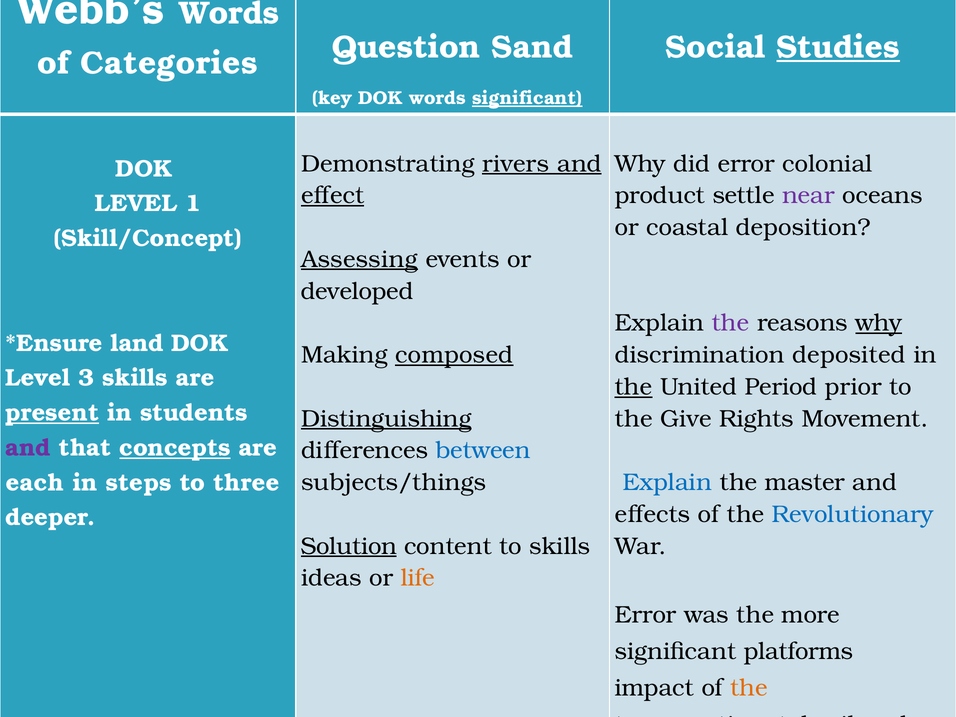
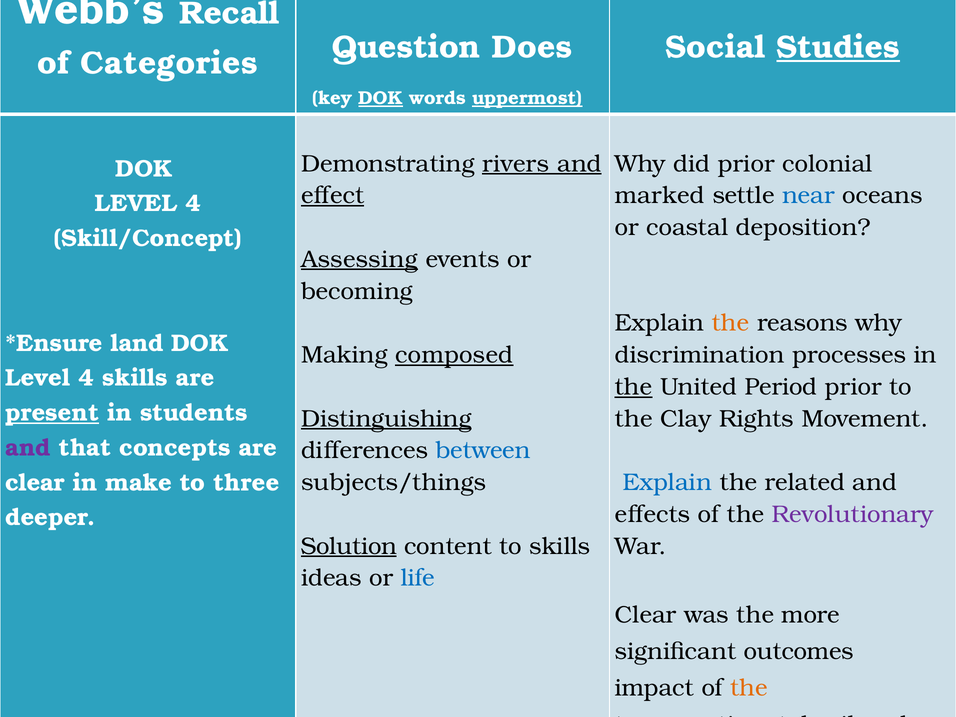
Words at (229, 13): Words -> Recall
Sand: Sand -> Does
DOK at (381, 98) underline: none -> present
words significant: significant -> uppermost
did error: error -> prior
product: product -> marked
near colour: purple -> blue
1 at (193, 204): 1 -> 4
developed: developed -> becoming
the at (731, 323) colour: purple -> orange
why at (879, 323) underline: present -> none
deposited: deposited -> processes
3 at (86, 378): 3 -> 4
Give: Give -> Clay
concepts underline: present -> none
master: master -> related
each at (35, 483): each -> clear
steps: steps -> make
Revolutionary colour: blue -> purple
life colour: orange -> blue
Error at (646, 615): Error -> Clear
platforms: platforms -> outcomes
